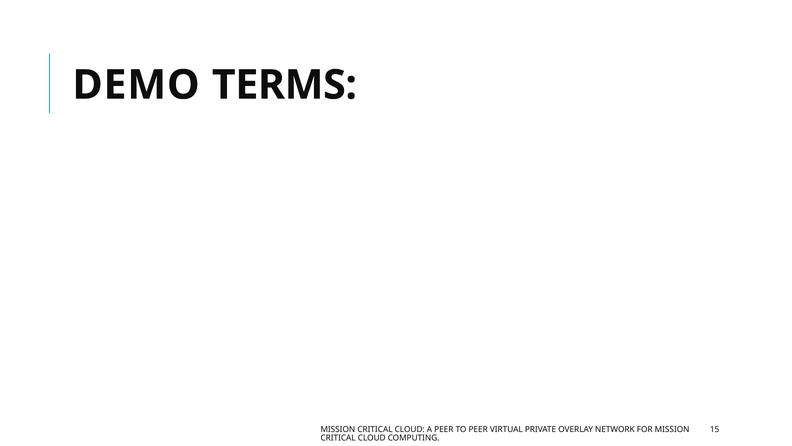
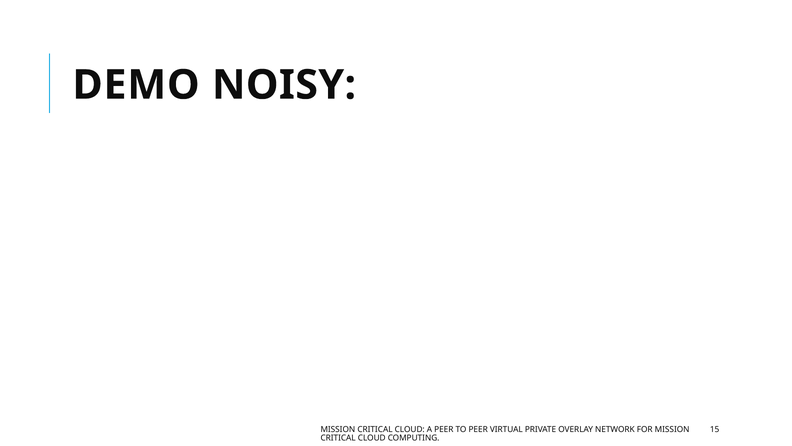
TERMS: TERMS -> NOISY
